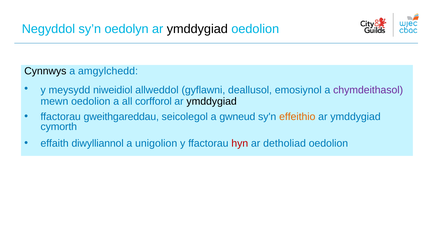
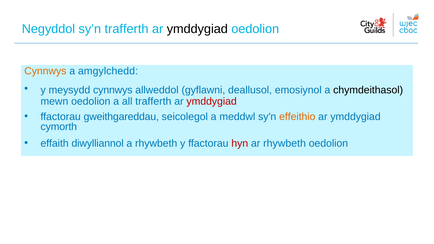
sy’n oedolyn: oedolyn -> trafferth
Cynnwys at (45, 71) colour: black -> orange
meysydd niweidiol: niweidiol -> cynnwys
chymdeithasol colour: purple -> black
all corfforol: corfforol -> trafferth
ymddygiad at (212, 101) colour: black -> red
gwneud: gwneud -> meddwl
a unigolion: unigolion -> rhywbeth
ar detholiad: detholiad -> rhywbeth
